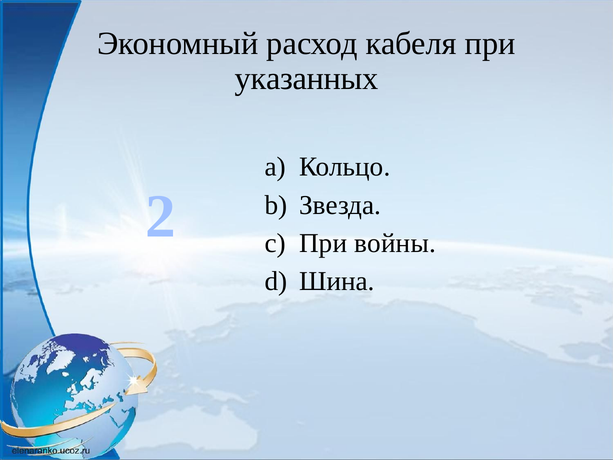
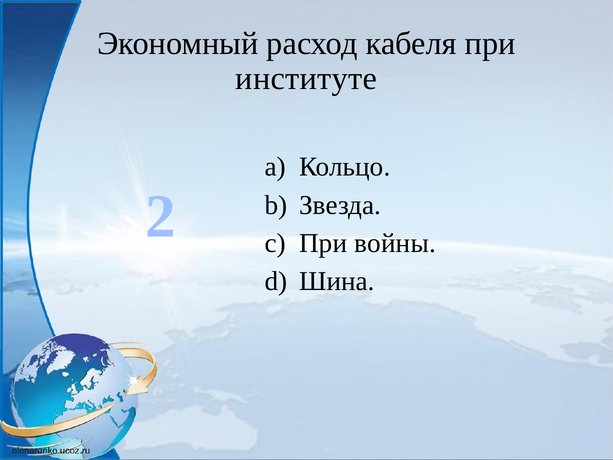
указанных: указанных -> институте
